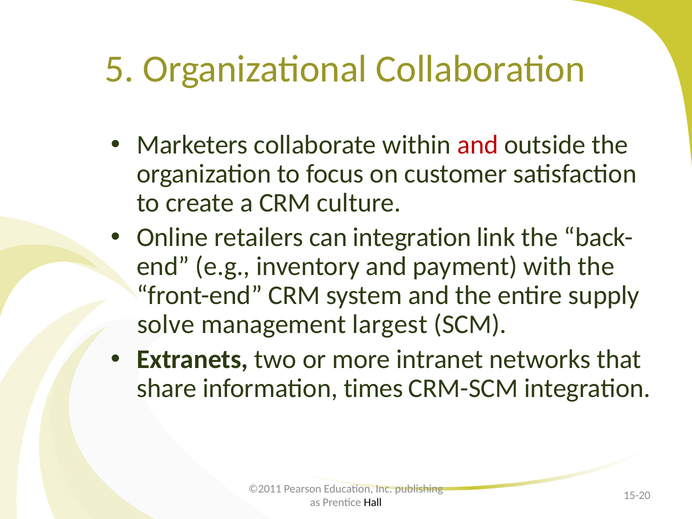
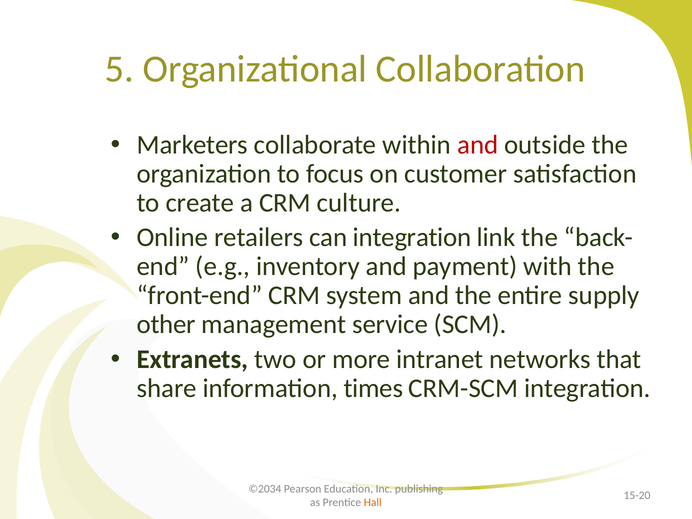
solve: solve -> other
largest: largest -> service
©2011: ©2011 -> ©2034
Hall colour: black -> orange
